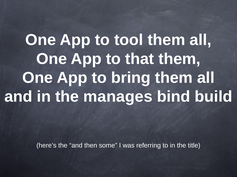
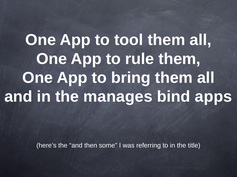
that: that -> rule
build: build -> apps
